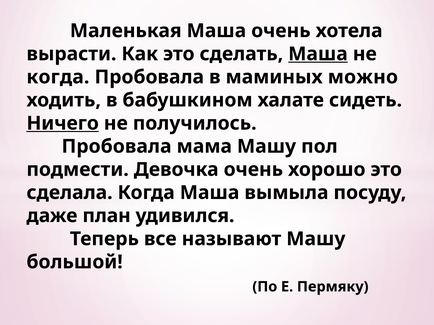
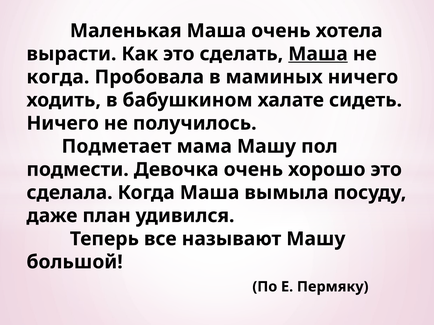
маминых можно: можно -> ничего
Ничего at (63, 123) underline: present -> none
Пробовала at (117, 147): Пробовала -> Подметает
